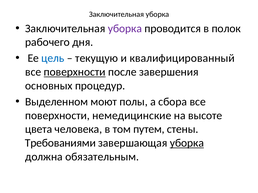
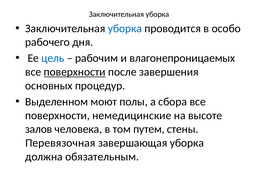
уборка at (125, 29) colour: purple -> blue
полок: полок -> особо
текущую: текущую -> рабочим
квалифицированный: квалифицированный -> влагонепроницаемых
цвета: цвета -> залов
Требованиями: Требованиями -> Перевязочная
уборка at (187, 143) underline: present -> none
